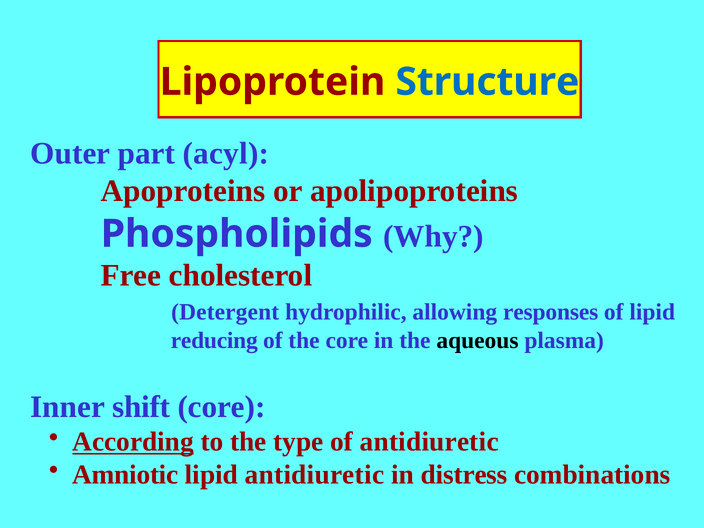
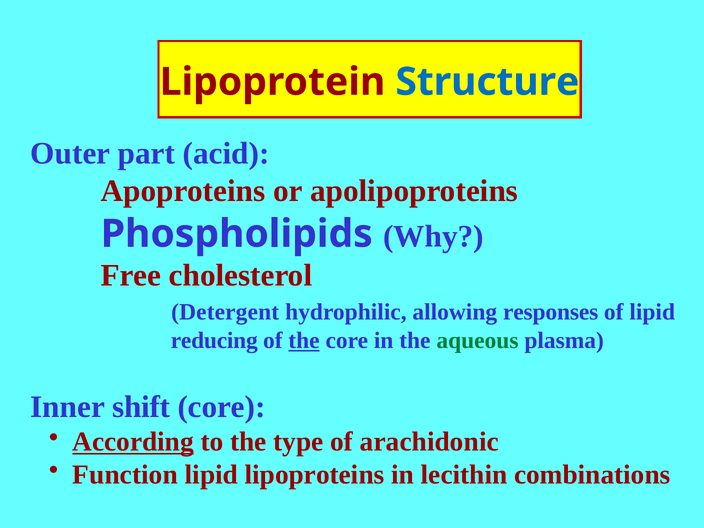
acyl: acyl -> acid
the at (304, 341) underline: none -> present
aqueous colour: black -> green
of antidiuretic: antidiuretic -> arachidonic
Amniotic: Amniotic -> Function
lipid antidiuretic: antidiuretic -> lipoproteins
distress: distress -> lecithin
